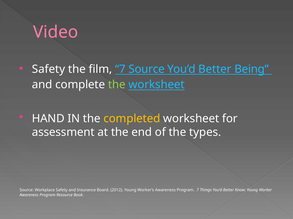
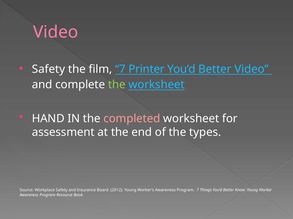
7 Source: Source -> Printer
Better Being: Being -> Video
completed colour: yellow -> pink
